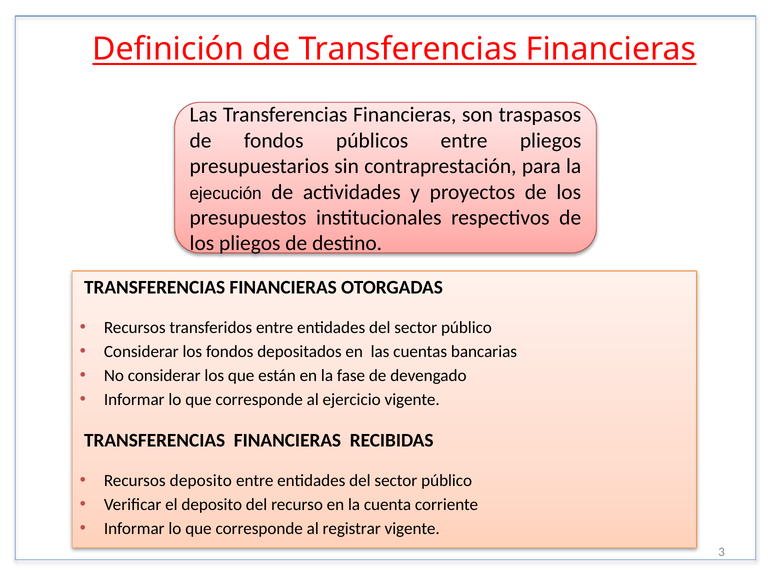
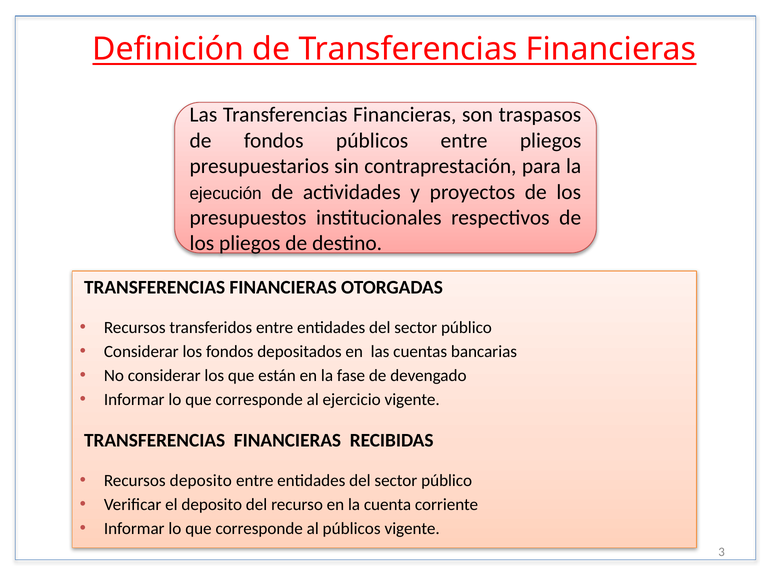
al registrar: registrar -> públicos
